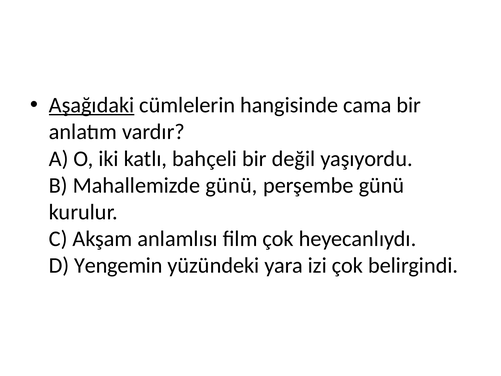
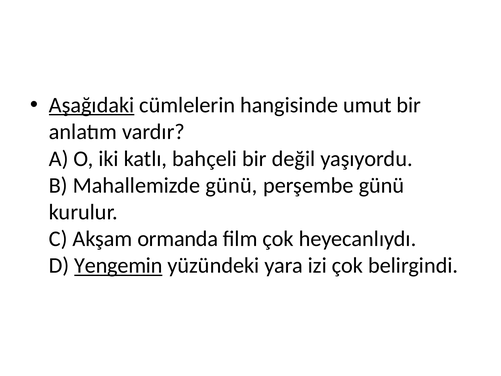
cama: cama -> umut
anlamlısı: anlamlısı -> ormanda
Yengemin underline: none -> present
